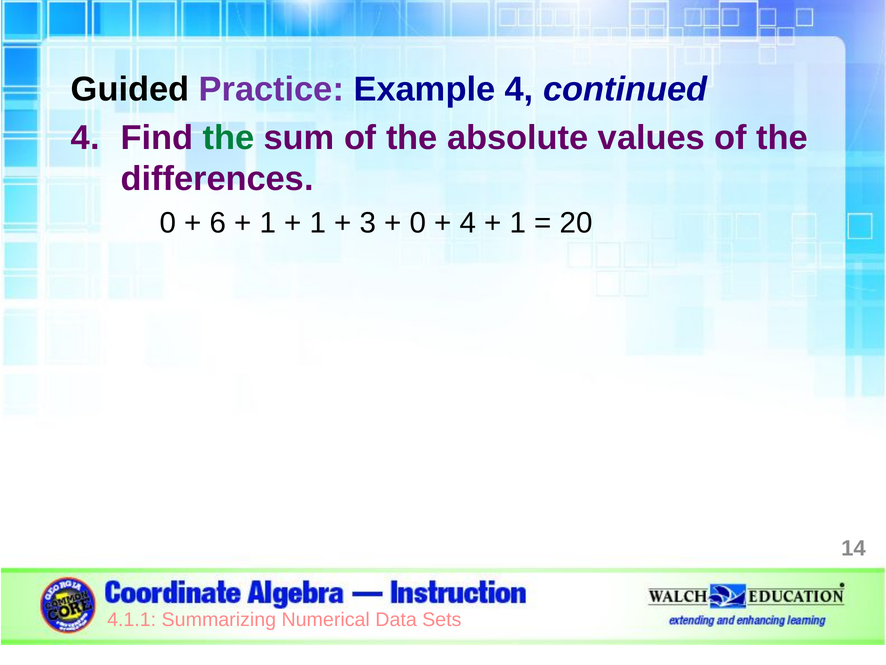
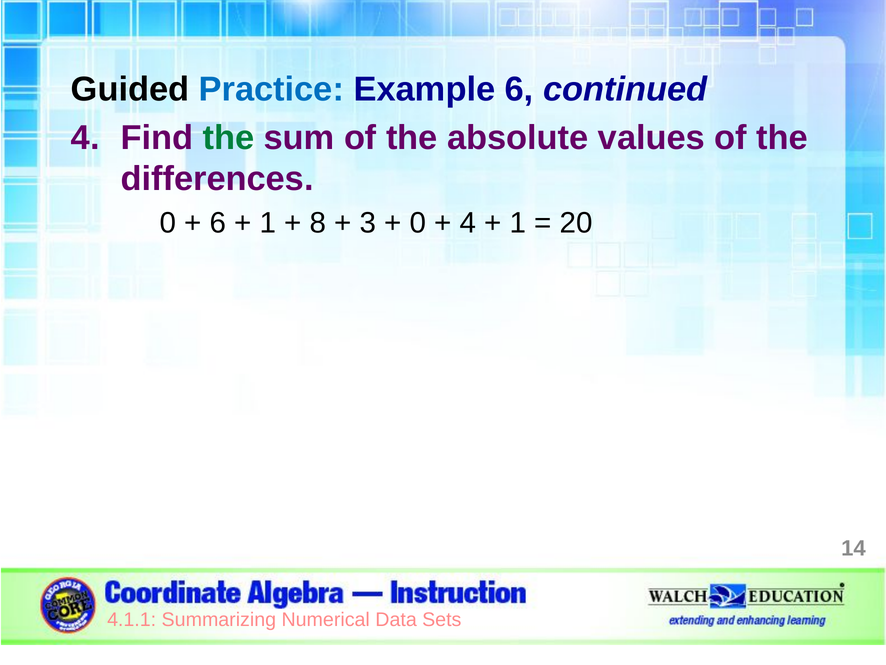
Practice colour: purple -> blue
Example 4: 4 -> 6
1 at (318, 223): 1 -> 8
